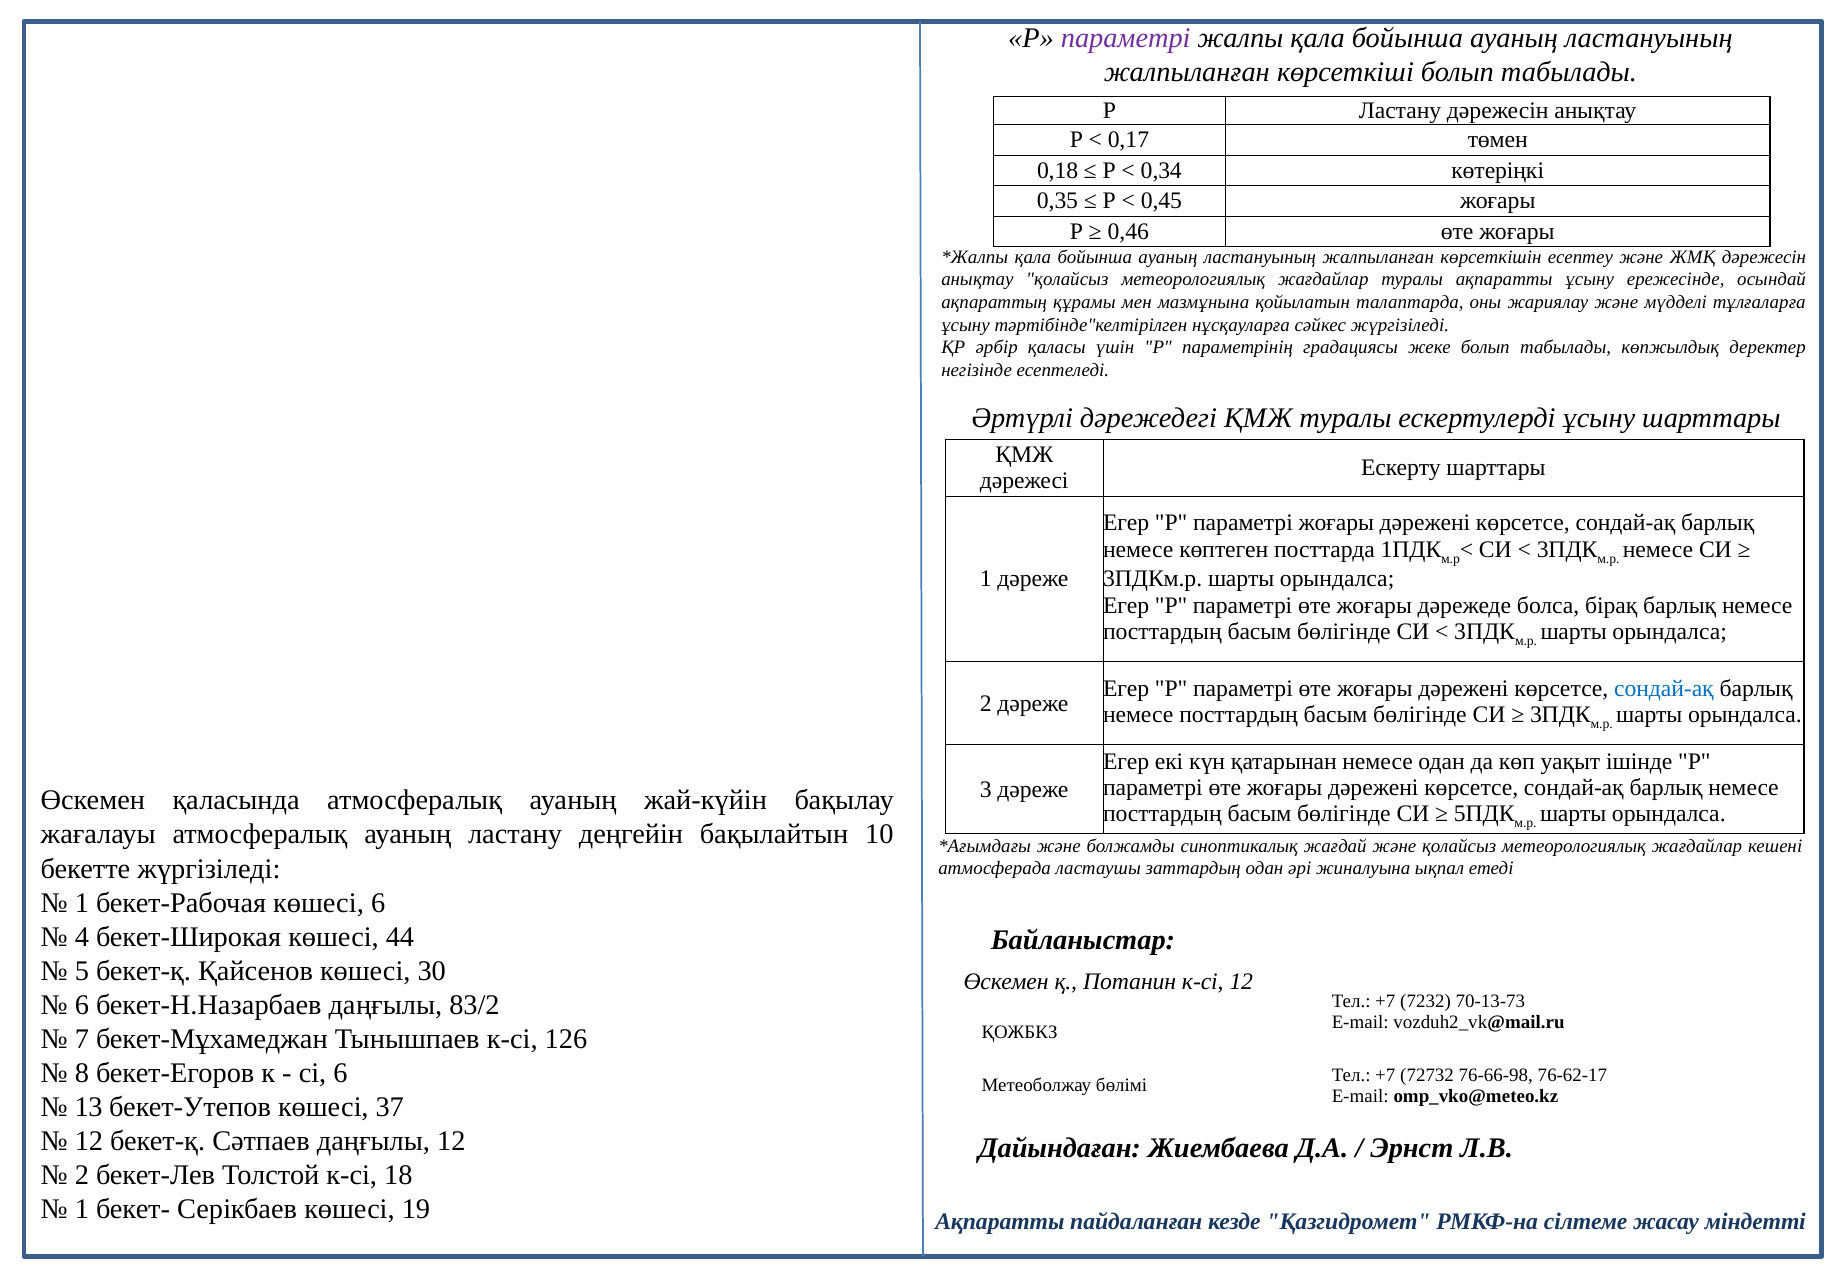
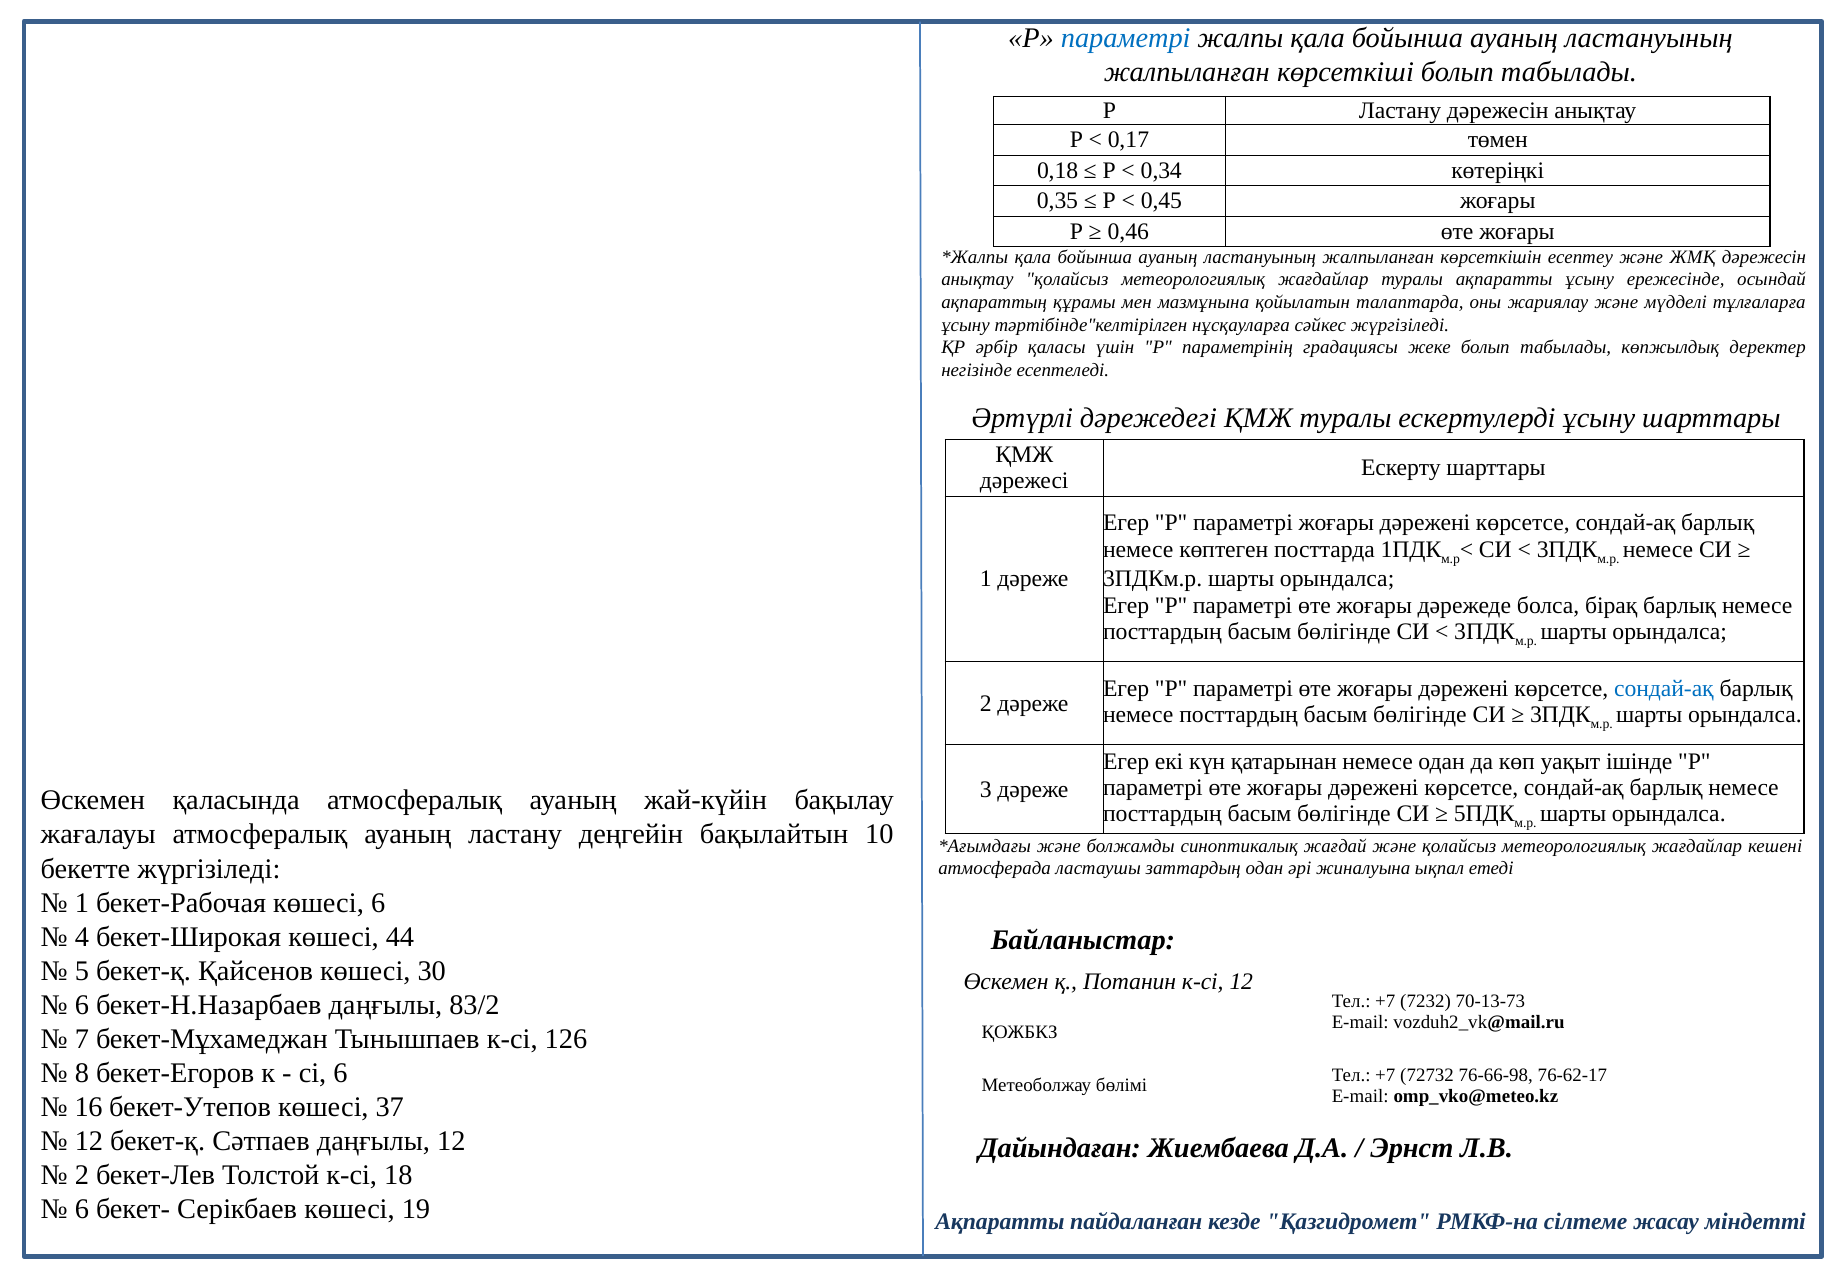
параметрі at (1126, 39) colour: purple -> blue
13: 13 -> 16
1 at (82, 1209): 1 -> 6
